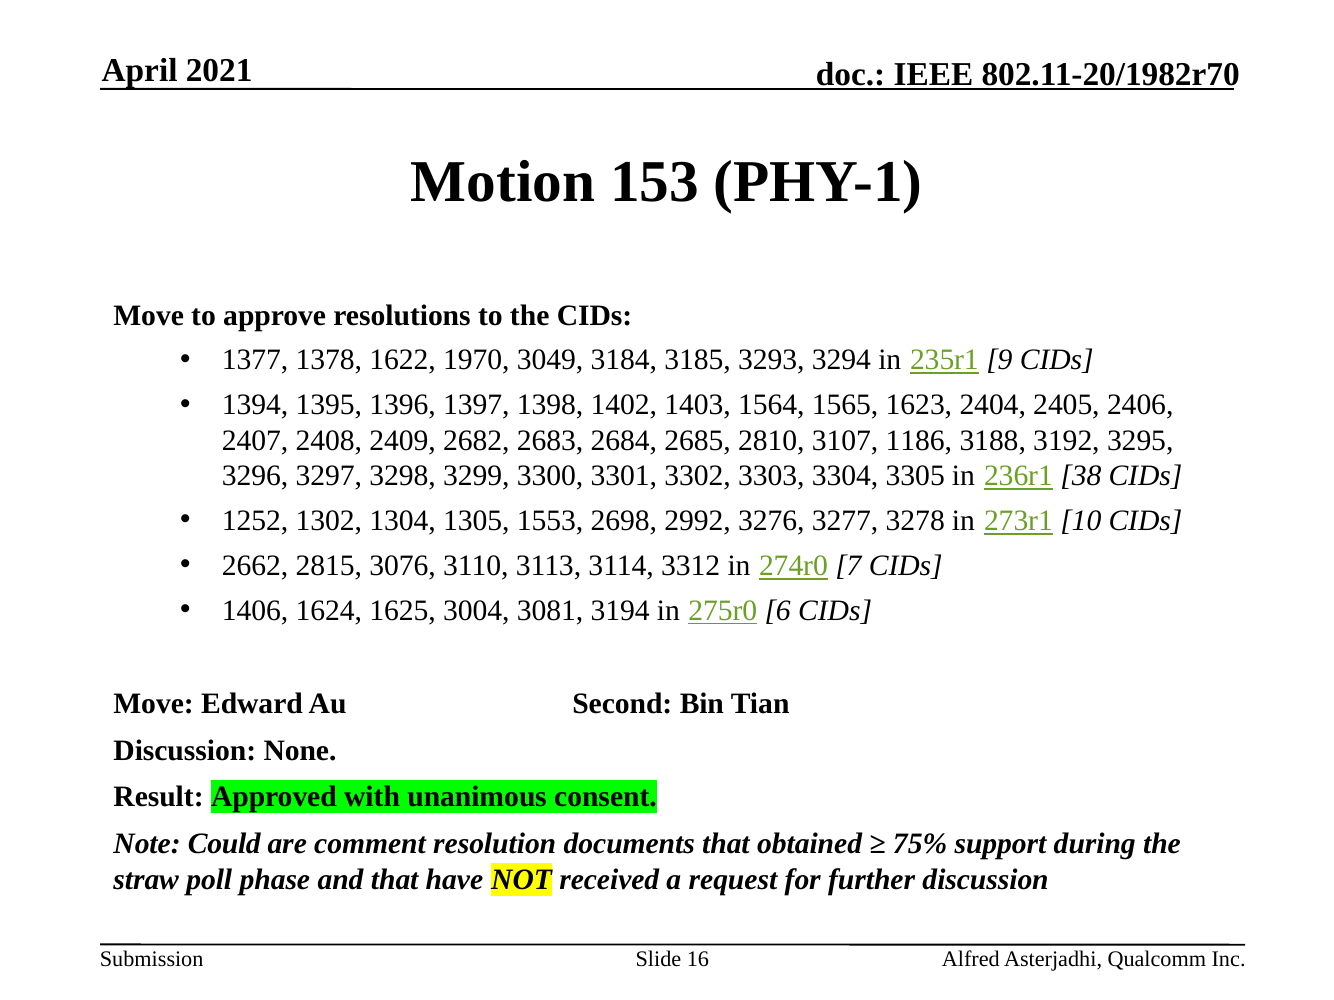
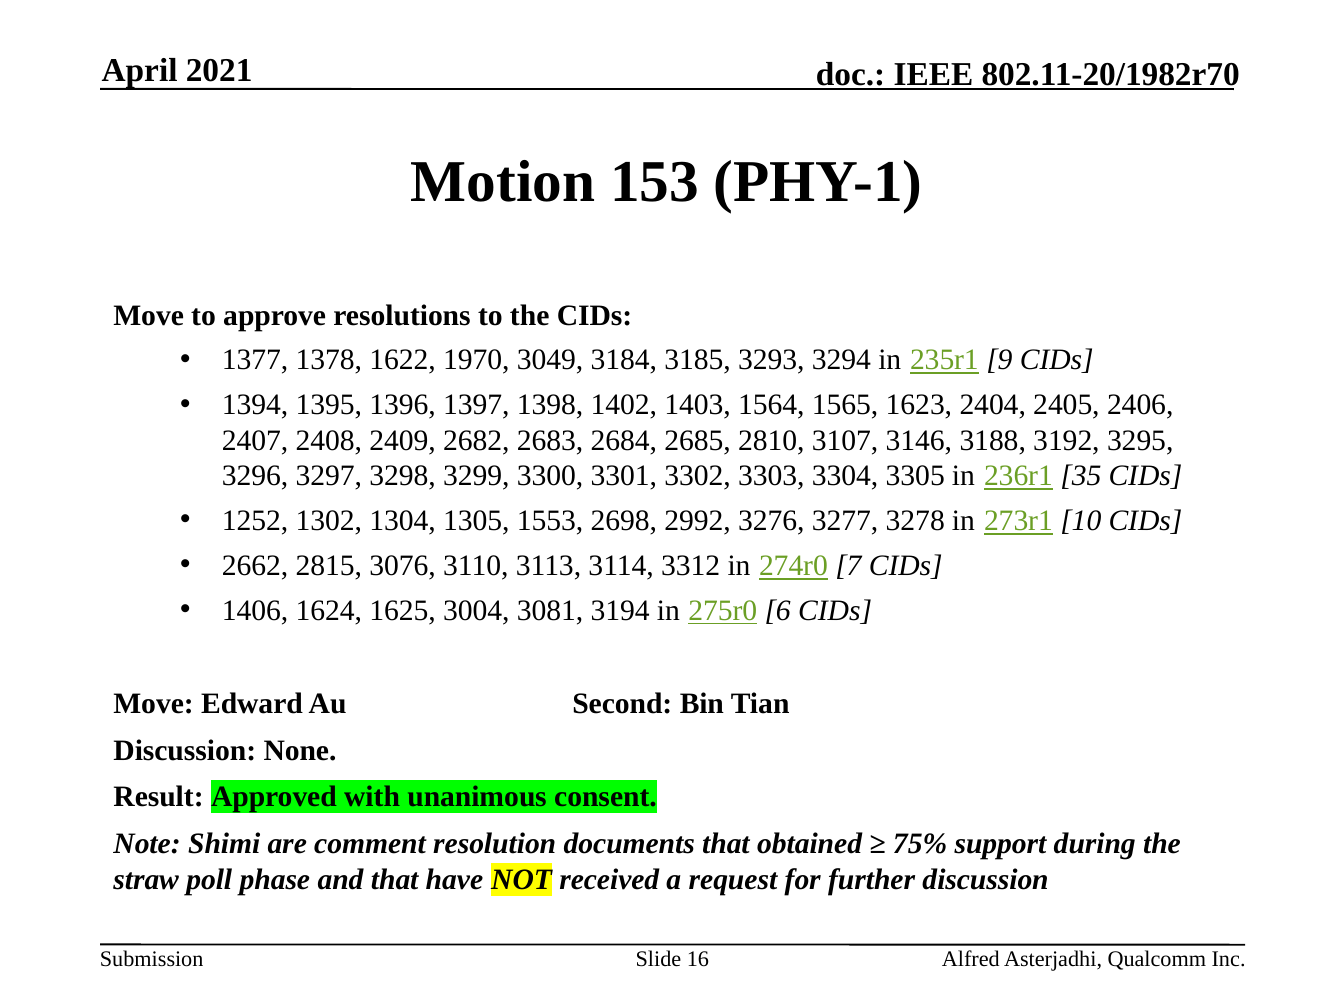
1186: 1186 -> 3146
38: 38 -> 35
Could: Could -> Shimi
